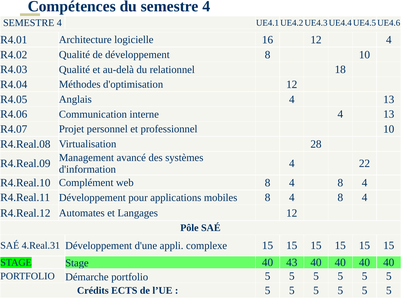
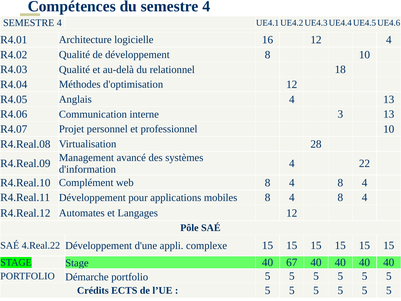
interne 4: 4 -> 3
4.Real.31: 4.Real.31 -> 4.Real.22
43: 43 -> 67
